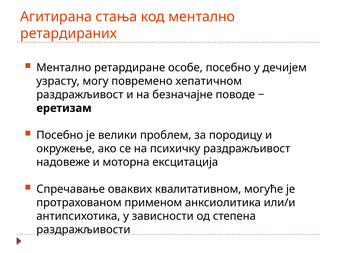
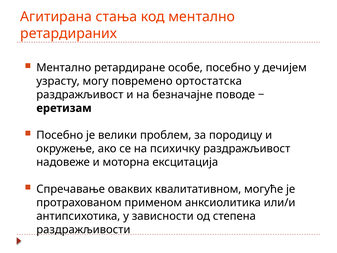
хепатичном: хепатичном -> ортостатска
